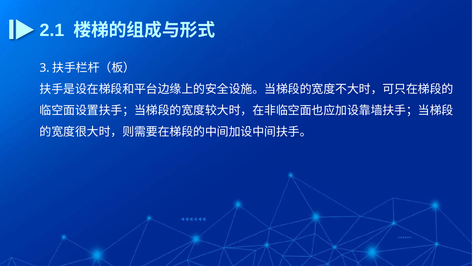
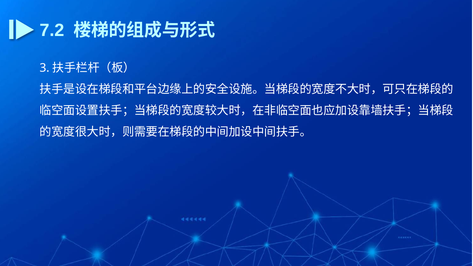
2.1: 2.1 -> 7.2
